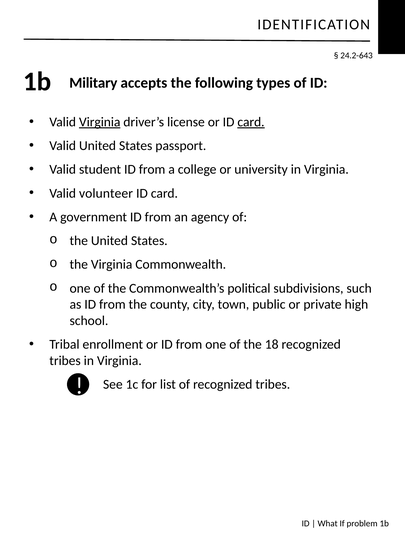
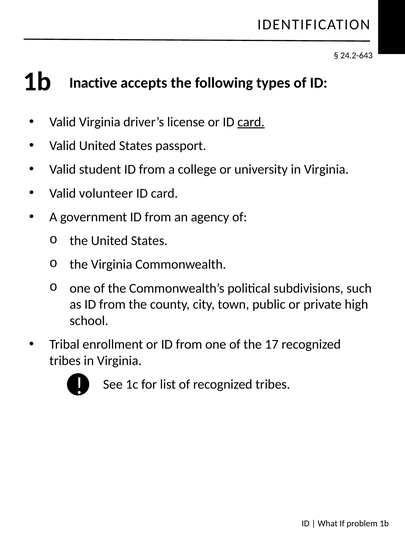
Military: Military -> Inactive
Virginia at (100, 122) underline: present -> none
18: 18 -> 17
